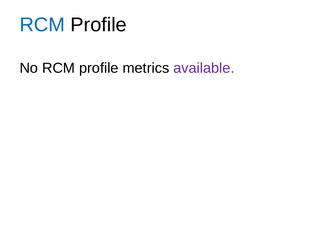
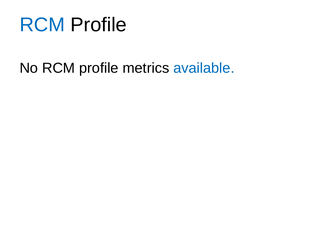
available colour: purple -> blue
